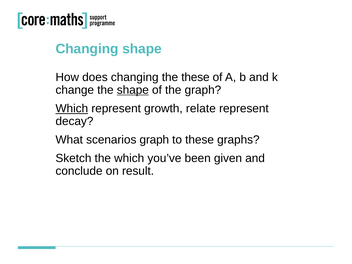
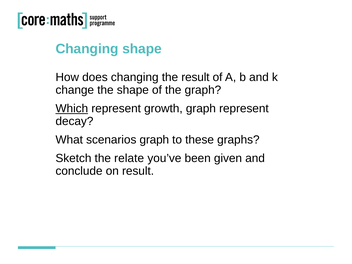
the these: these -> result
shape at (133, 90) underline: present -> none
growth relate: relate -> graph
the which: which -> relate
